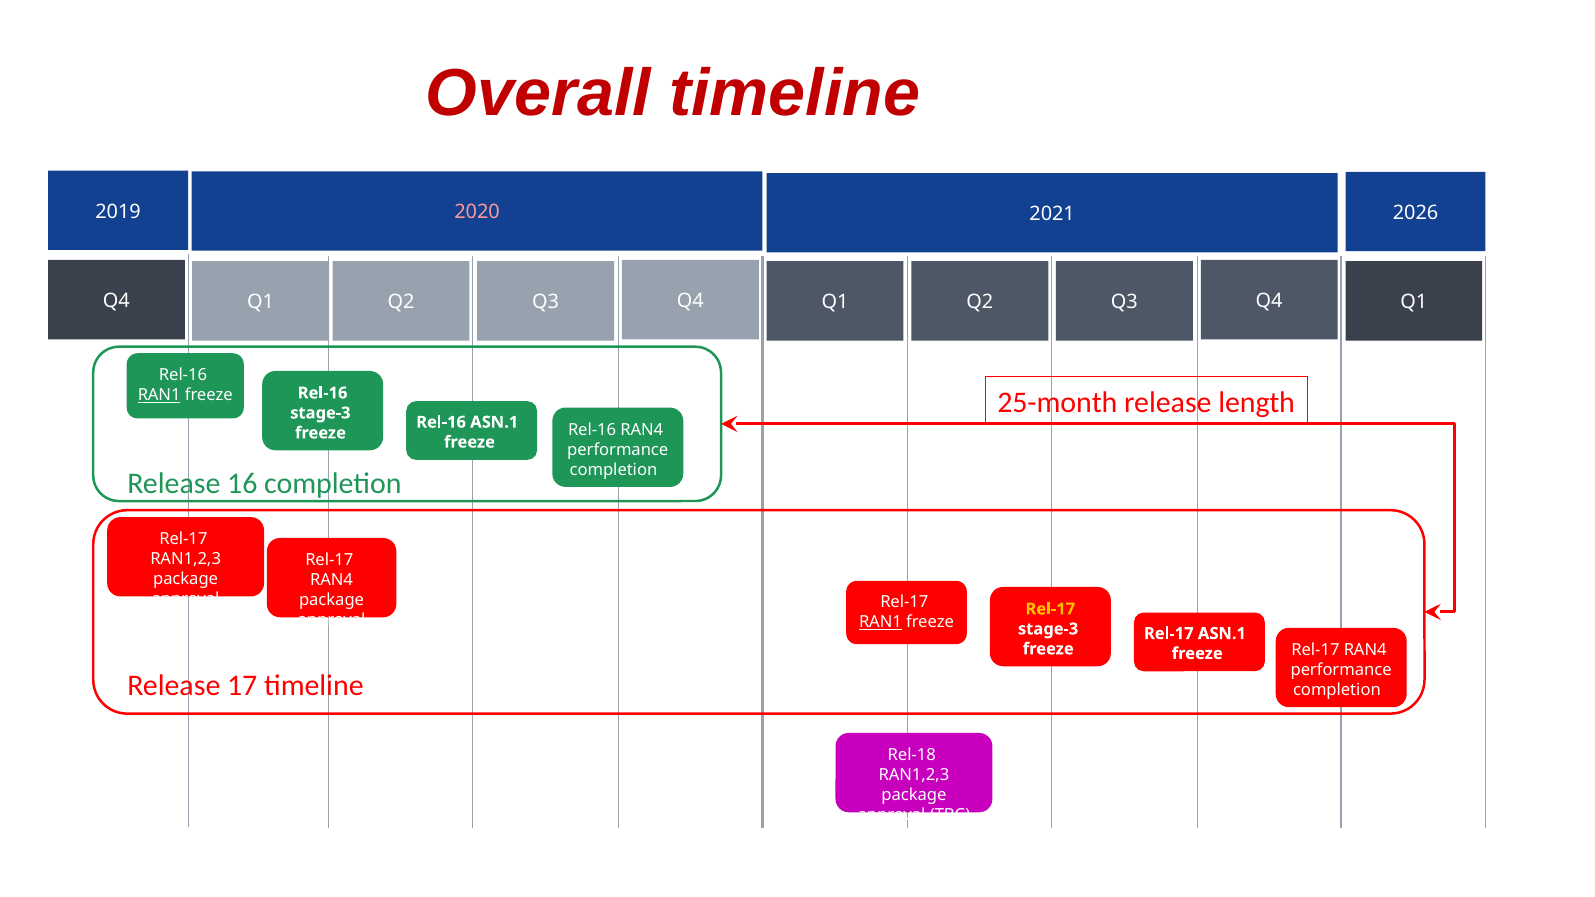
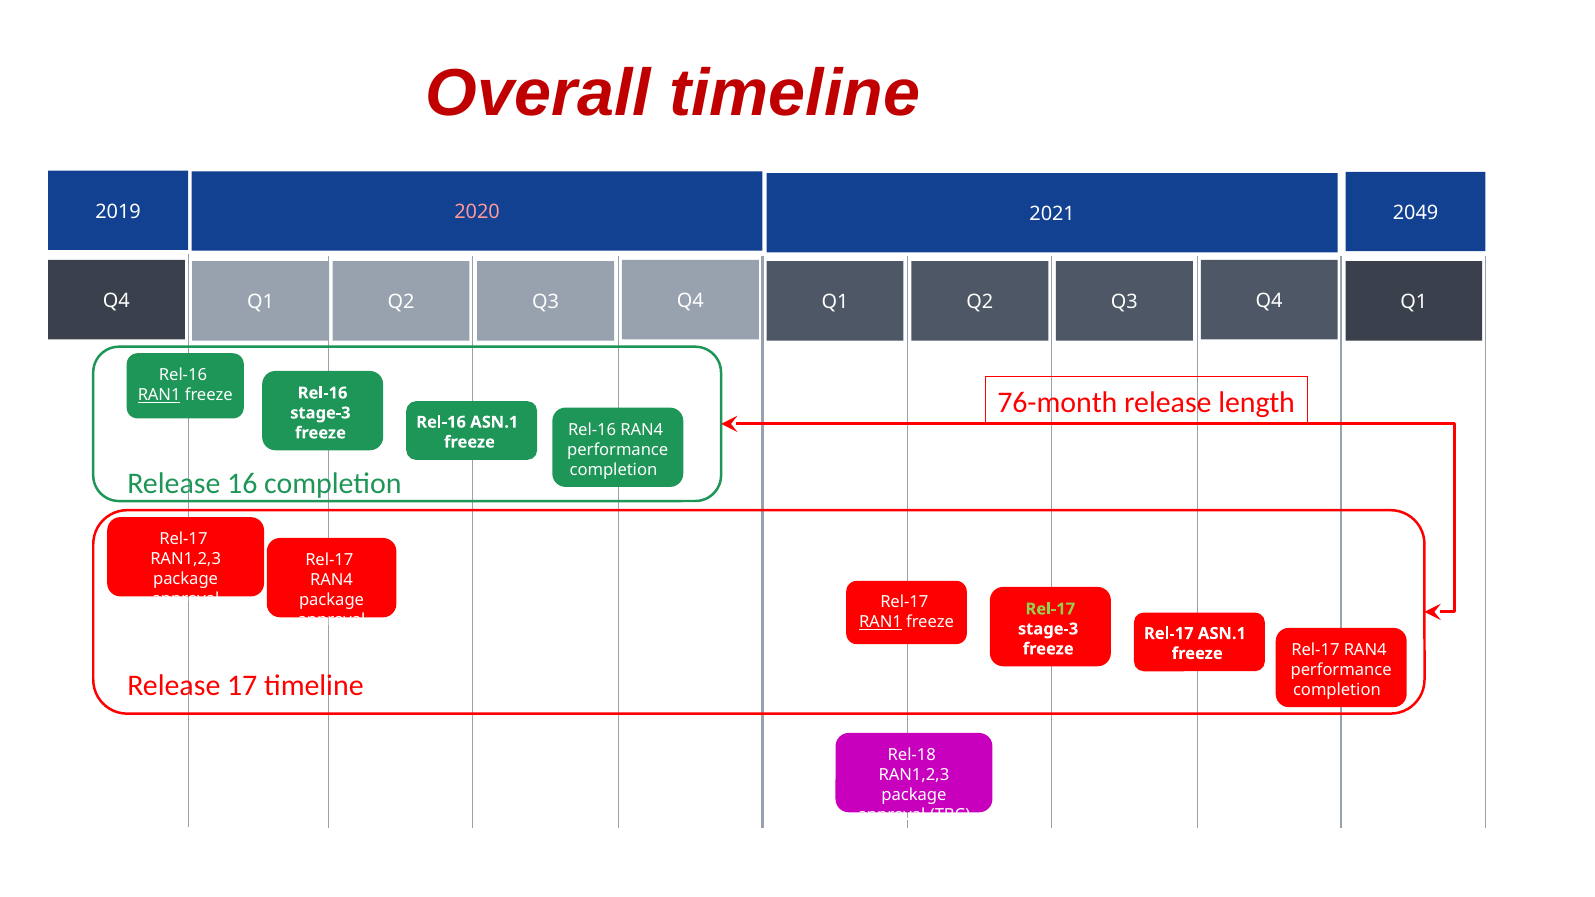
2026: 2026 -> 2049
25-month: 25-month -> 76-month
Rel-17 at (1050, 609) colour: yellow -> light green
